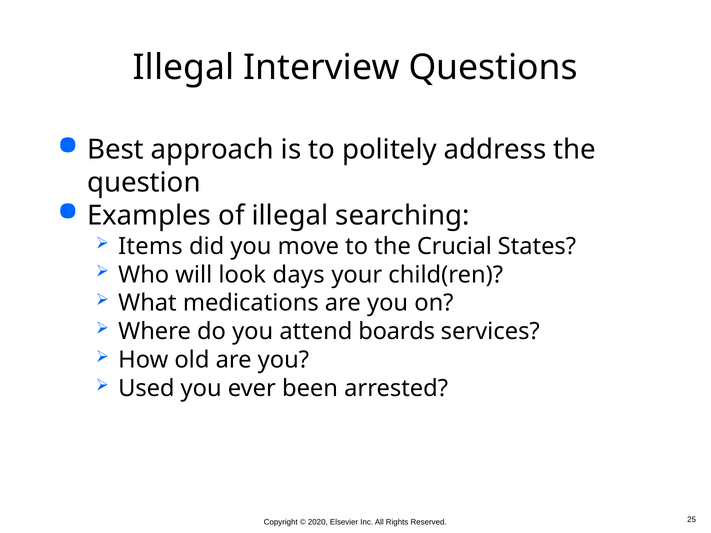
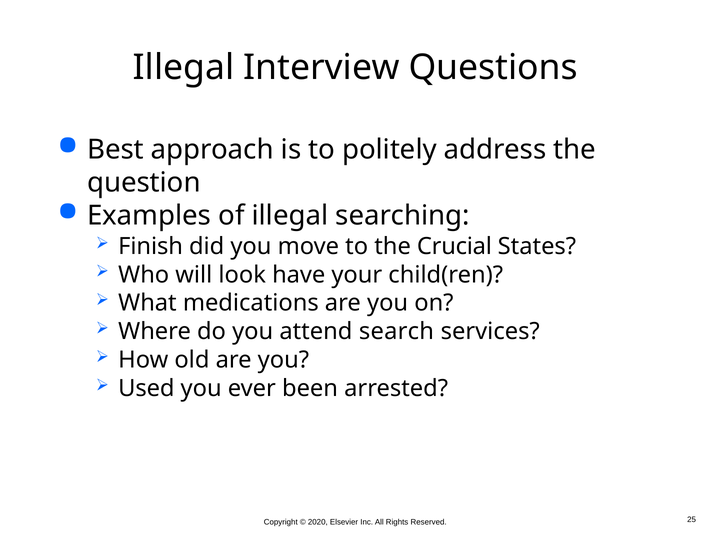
Items: Items -> Finish
days: days -> have
boards: boards -> search
